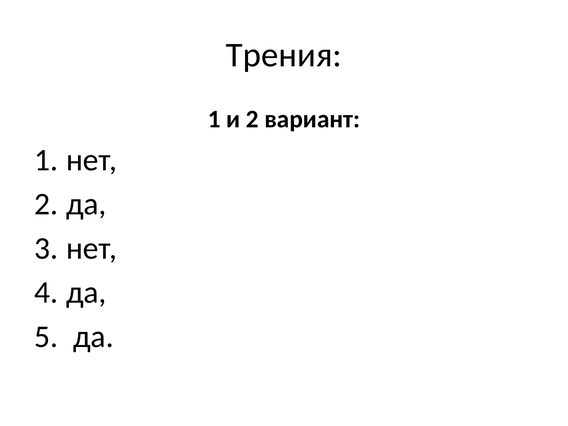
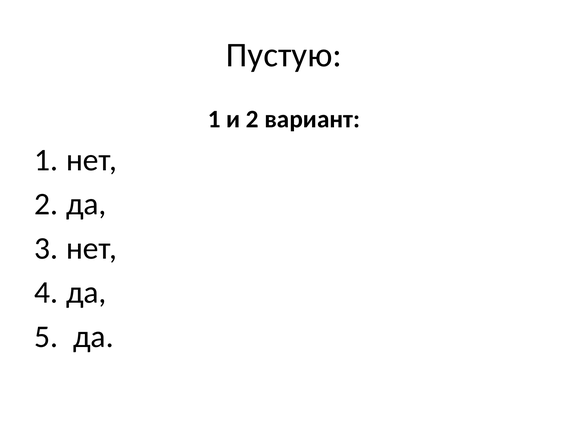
Трения: Трения -> Пустую
